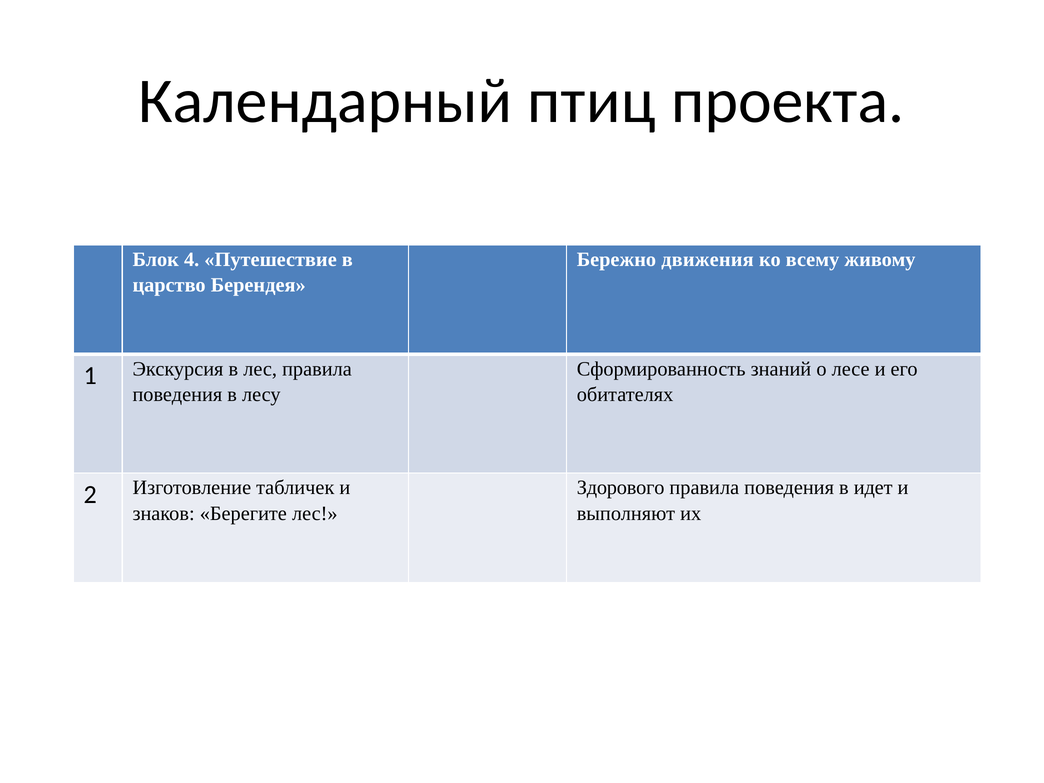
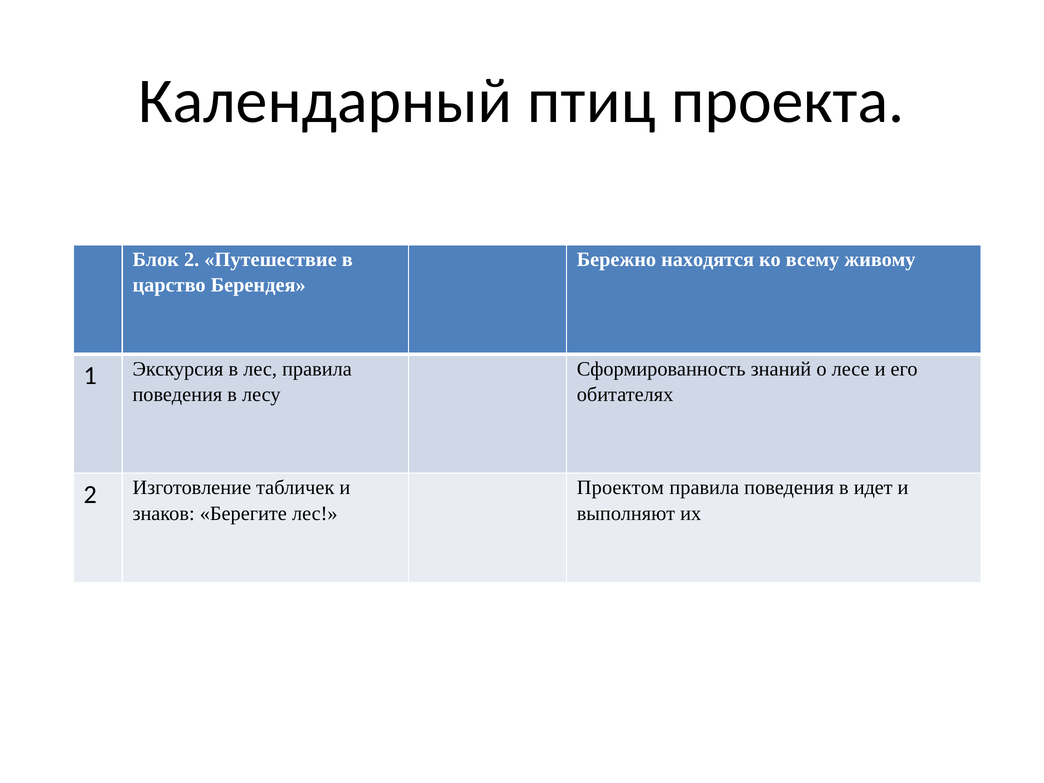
Блок 4: 4 -> 2
движения: движения -> находятся
Здорового: Здорового -> Проектом
